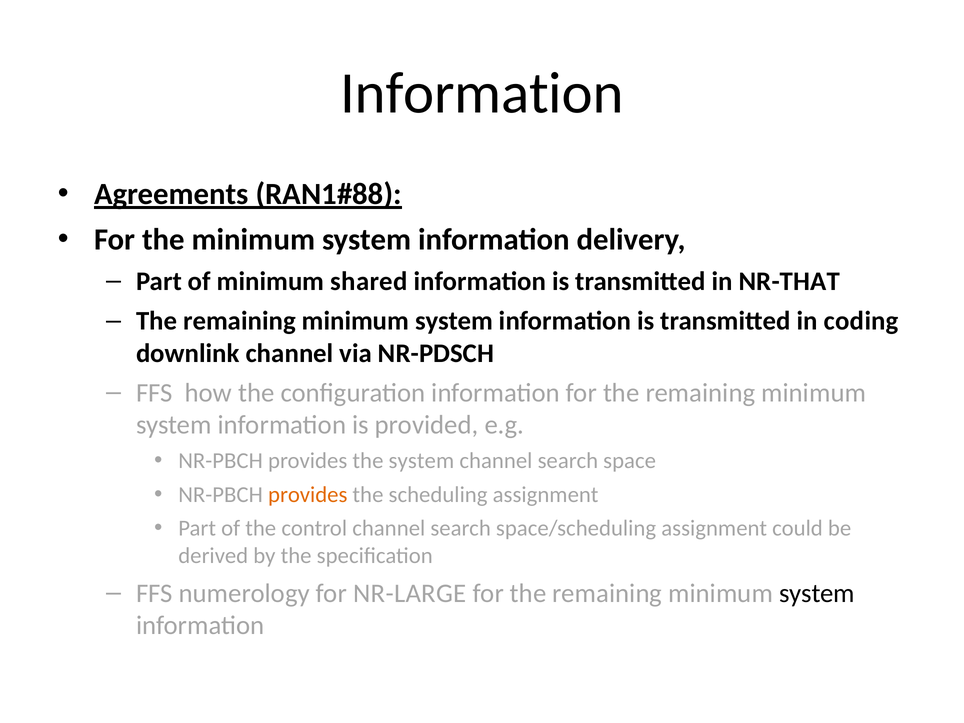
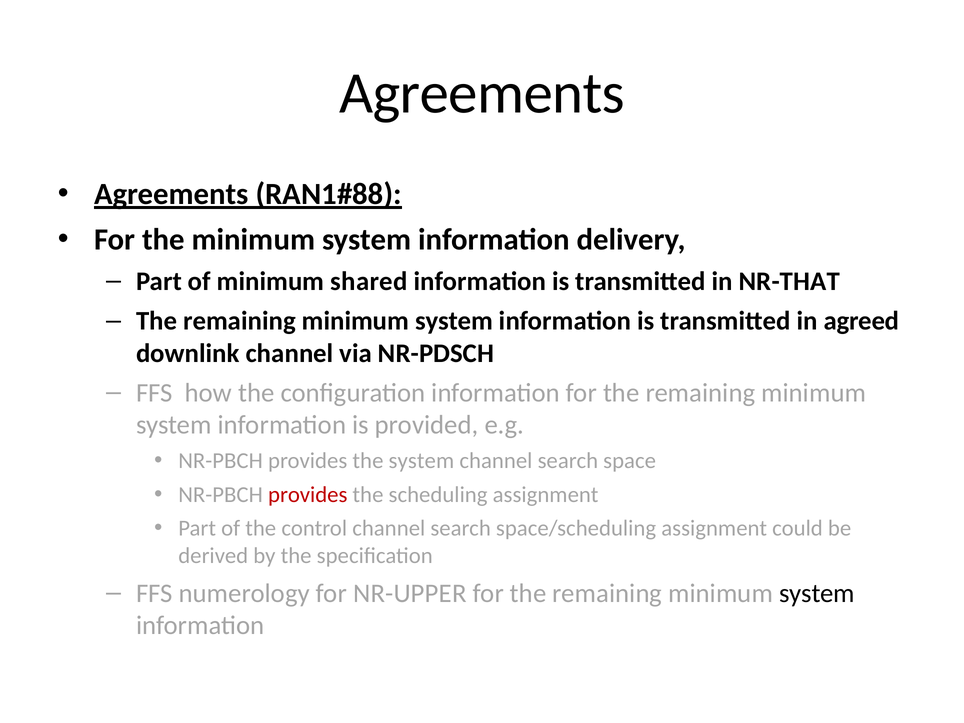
Information at (482, 93): Information -> Agreements
coding: coding -> agreed
provides at (308, 495) colour: orange -> red
NR-LARGE: NR-LARGE -> NR-UPPER
